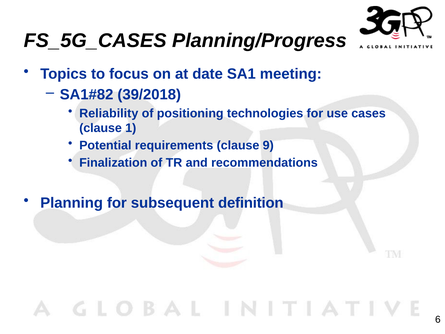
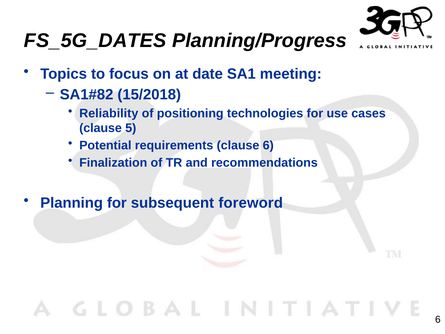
FS_5G_CASES: FS_5G_CASES -> FS_5G_DATES
39/2018: 39/2018 -> 15/2018
1: 1 -> 5
clause 9: 9 -> 6
definition: definition -> foreword
